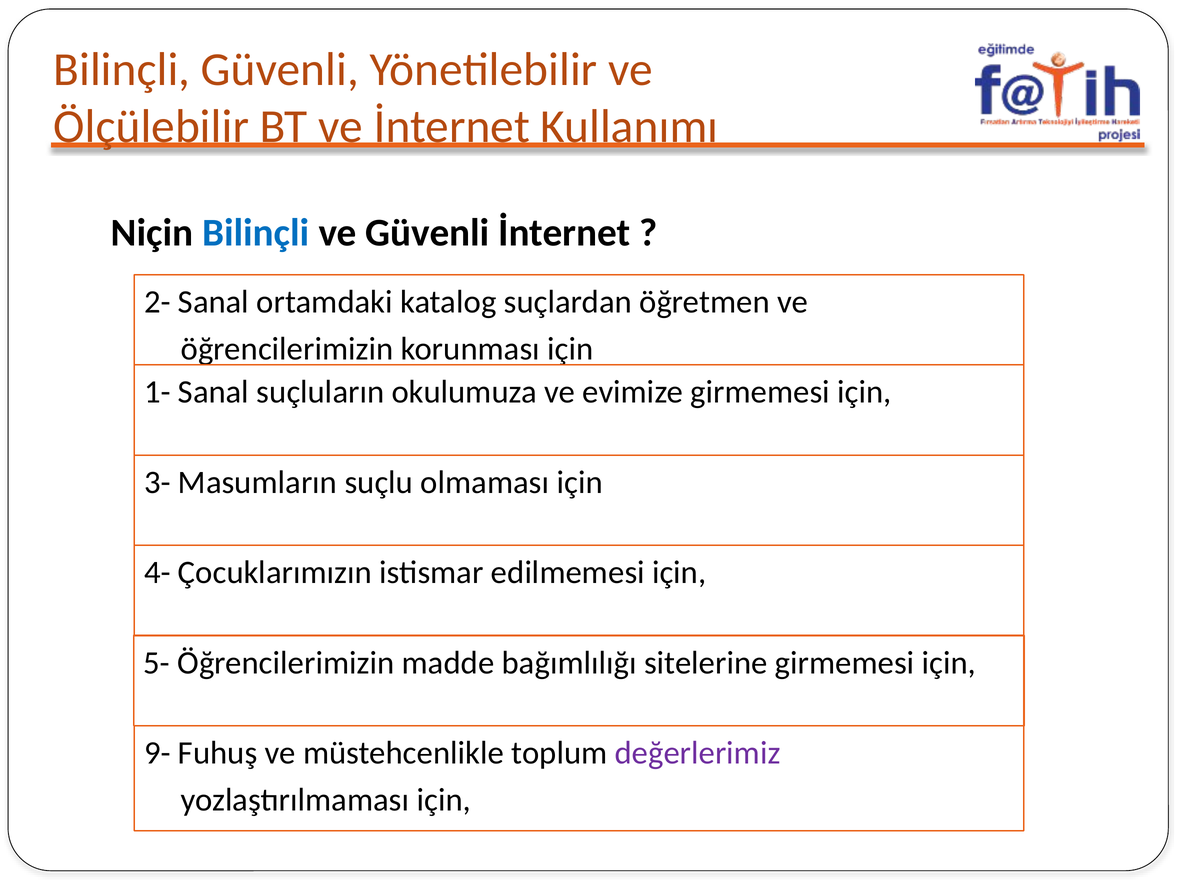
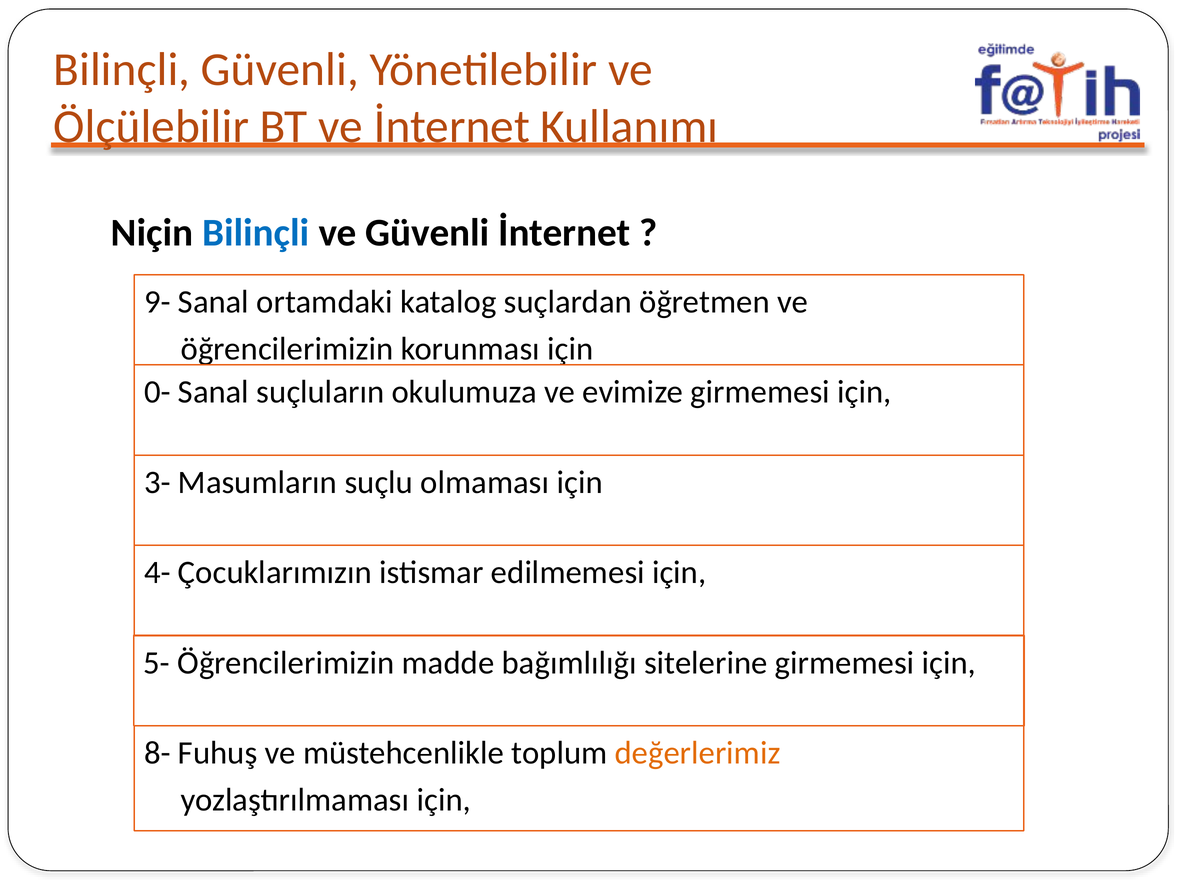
2-: 2- -> 9-
1-: 1- -> 0-
9-: 9- -> 8-
değerlerimiz colour: purple -> orange
